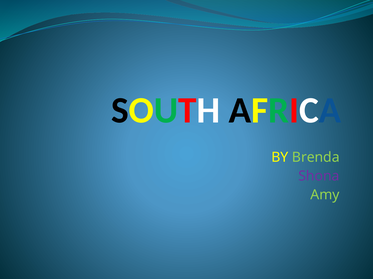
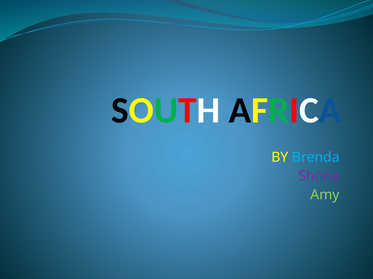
Brenda colour: light green -> light blue
